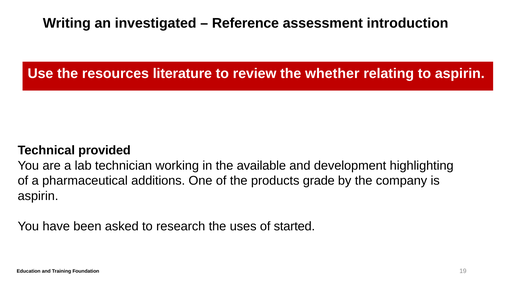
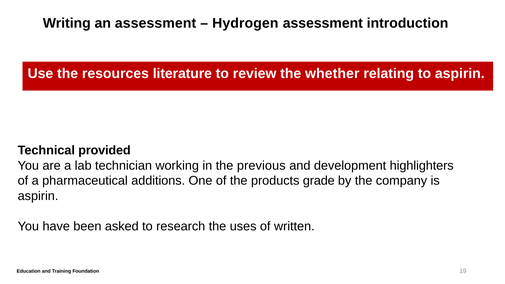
an investigated: investigated -> assessment
Reference: Reference -> Hydrogen
available: available -> previous
highlighting: highlighting -> highlighters
started: started -> written
